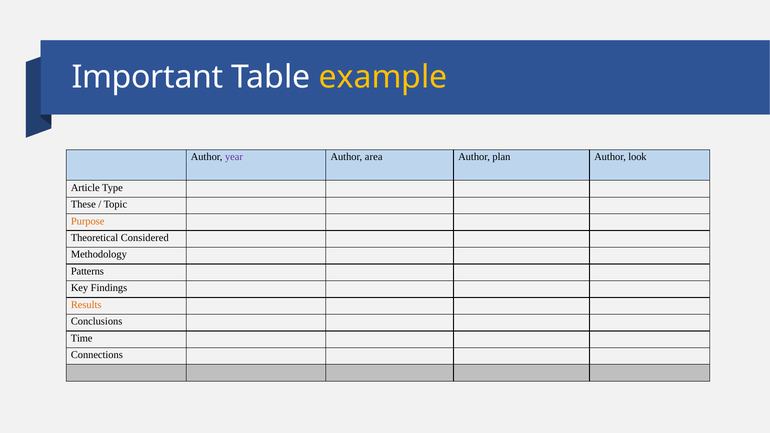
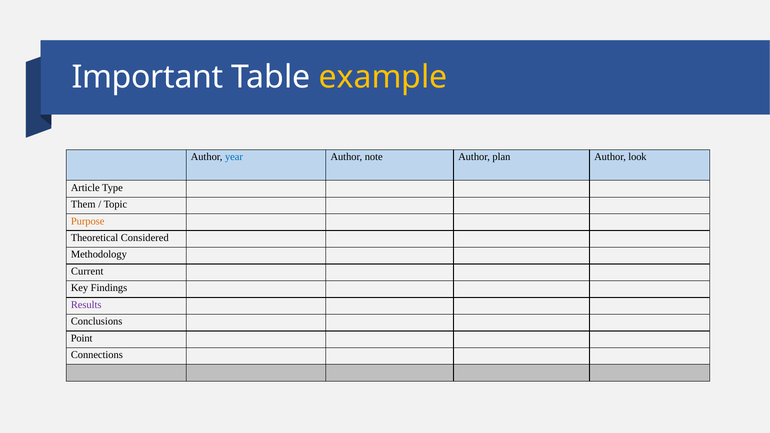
year colour: purple -> blue
area: area -> note
These: These -> Them
Patterns: Patterns -> Current
Results colour: orange -> purple
Time: Time -> Point
